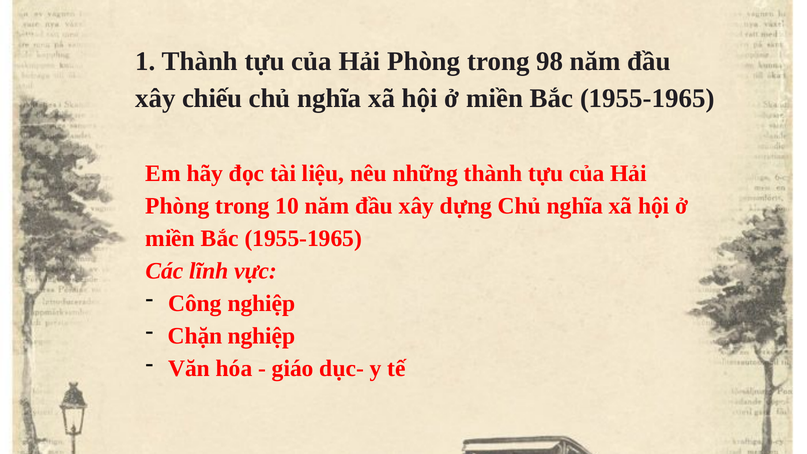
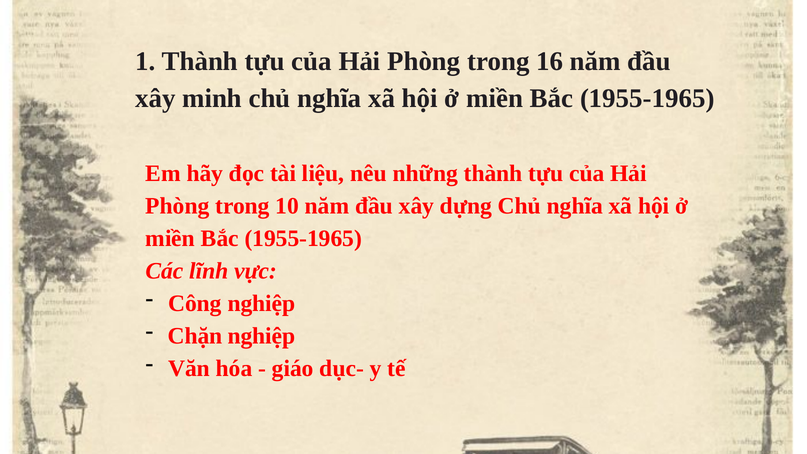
98: 98 -> 16
chiếu: chiếu -> minh
